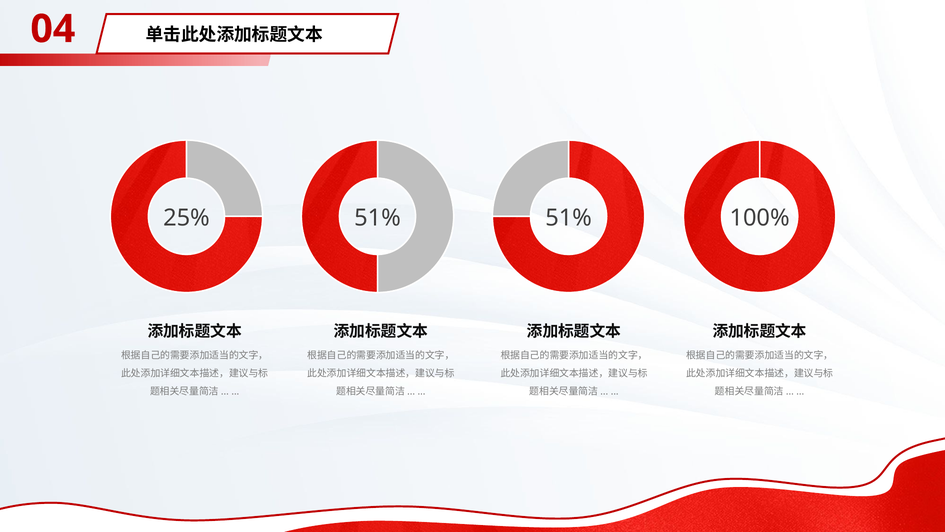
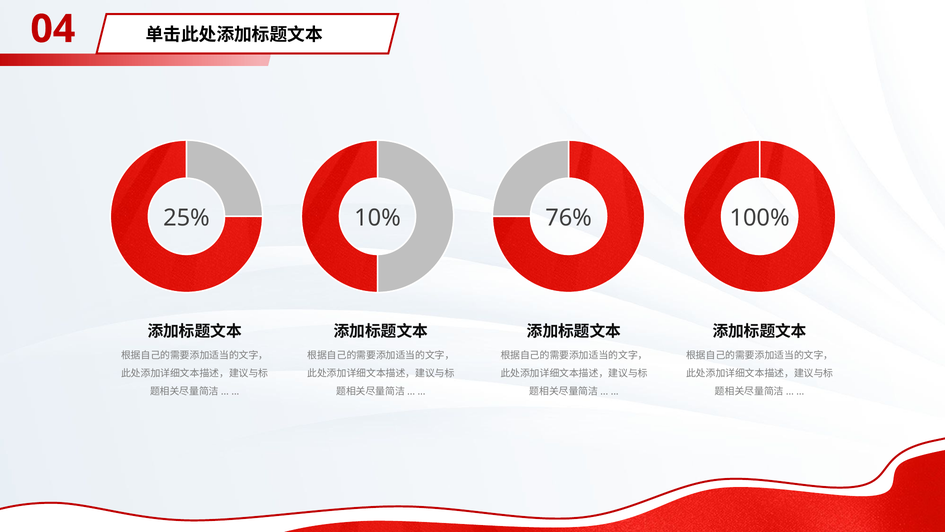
51% at (378, 218): 51% -> 10%
25% 51%: 51% -> 76%
